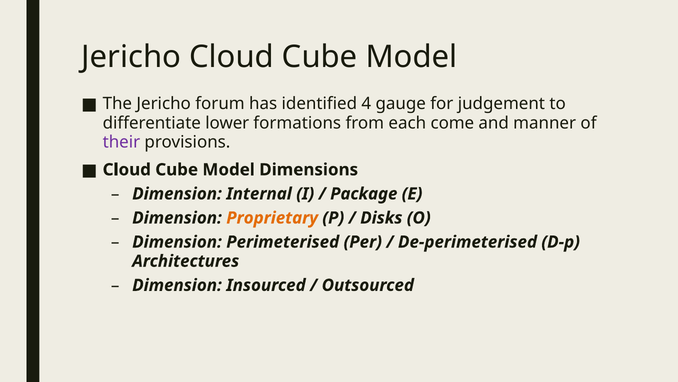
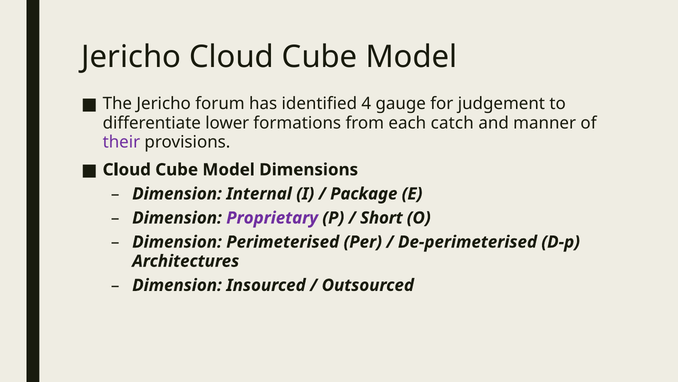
come: come -> catch
Proprietary colour: orange -> purple
Disks: Disks -> Short
